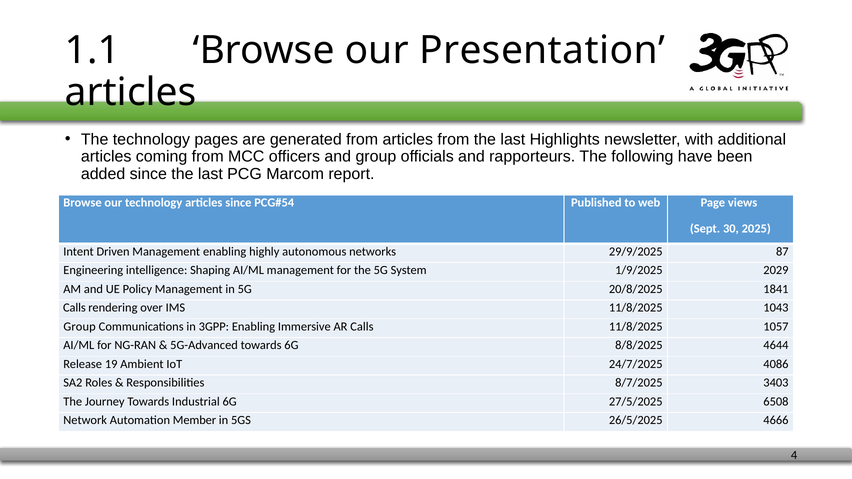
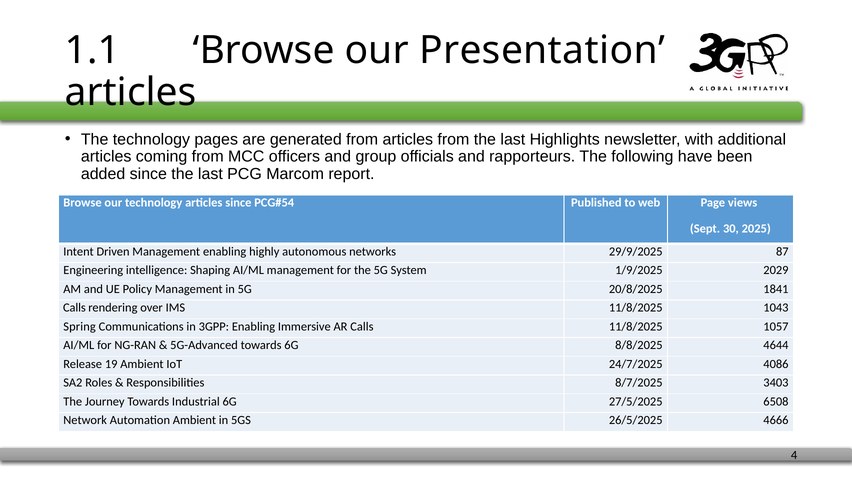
Group at (80, 327): Group -> Spring
Automation Member: Member -> Ambient
